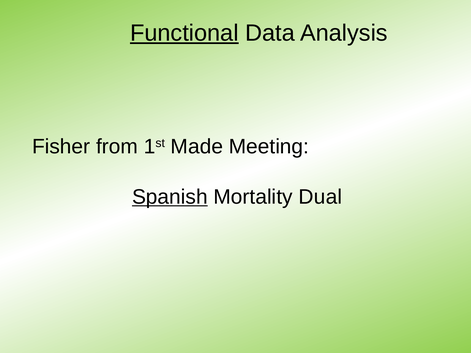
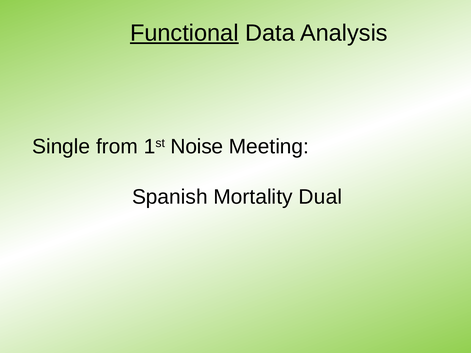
Fisher: Fisher -> Single
Made: Made -> Noise
Spanish underline: present -> none
